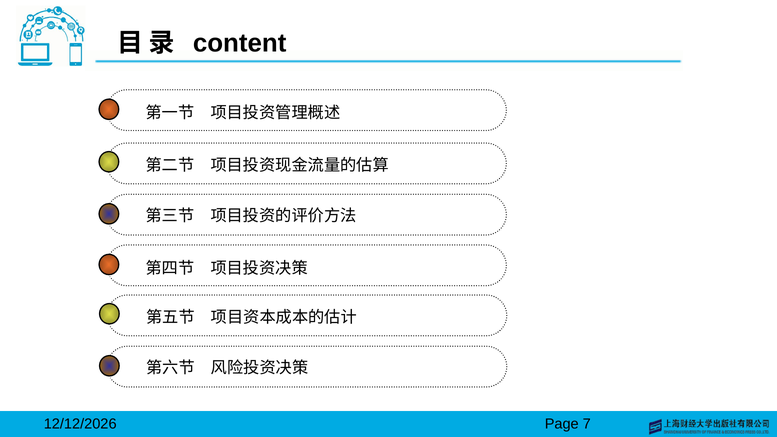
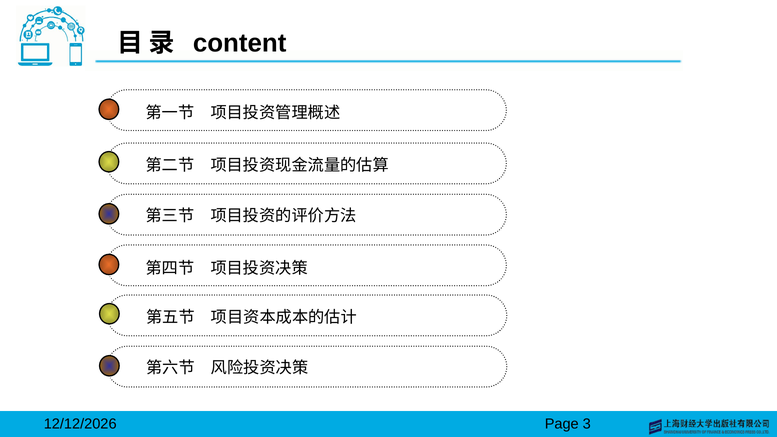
7: 7 -> 3
